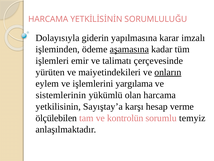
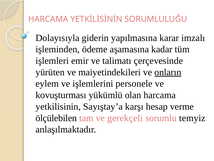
aşamasına underline: present -> none
yargılama: yargılama -> personele
sistemlerinin: sistemlerinin -> kovuşturması
kontrolün: kontrolün -> gerekçeli
